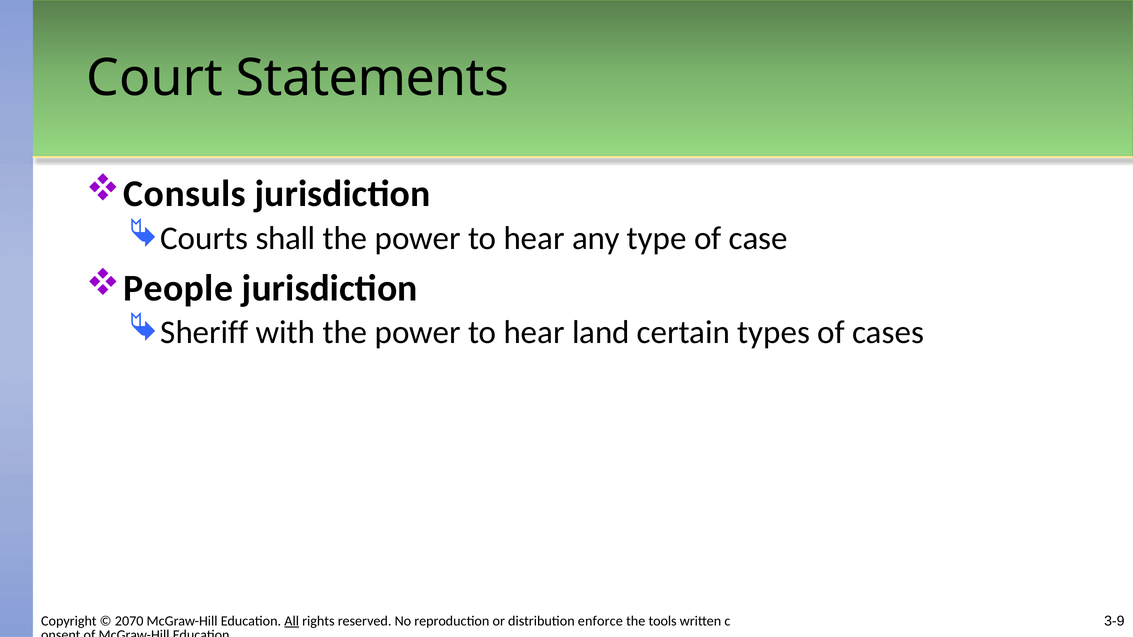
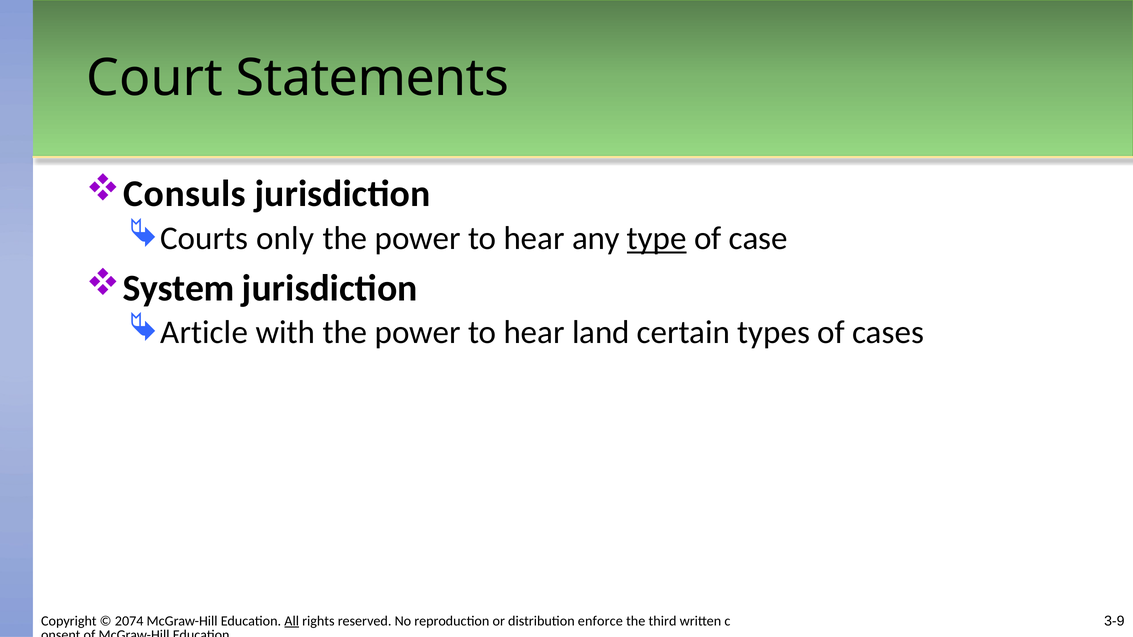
shall: shall -> only
type underline: none -> present
People: People -> System
Sheriff: Sheriff -> Article
2070: 2070 -> 2074
tools: tools -> third
